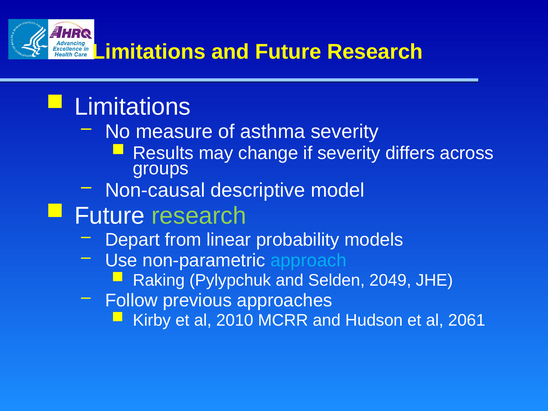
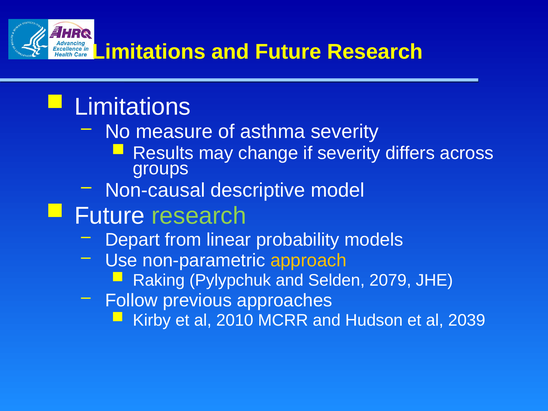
approach colour: light blue -> yellow
2049: 2049 -> 2079
2061: 2061 -> 2039
